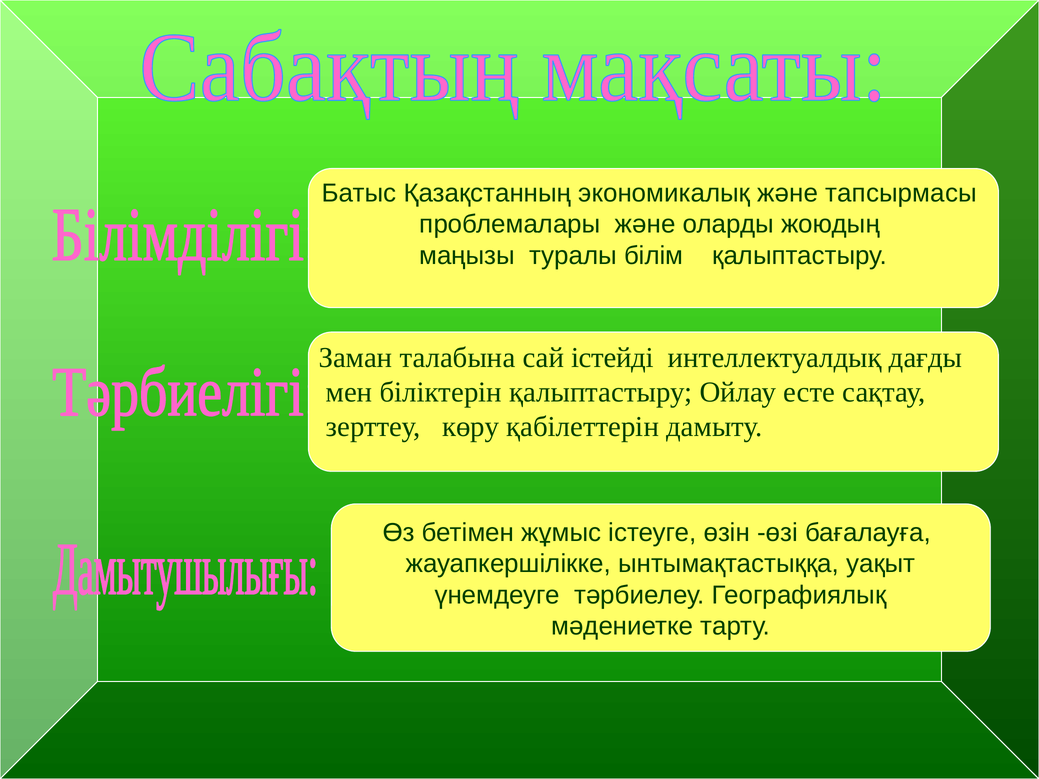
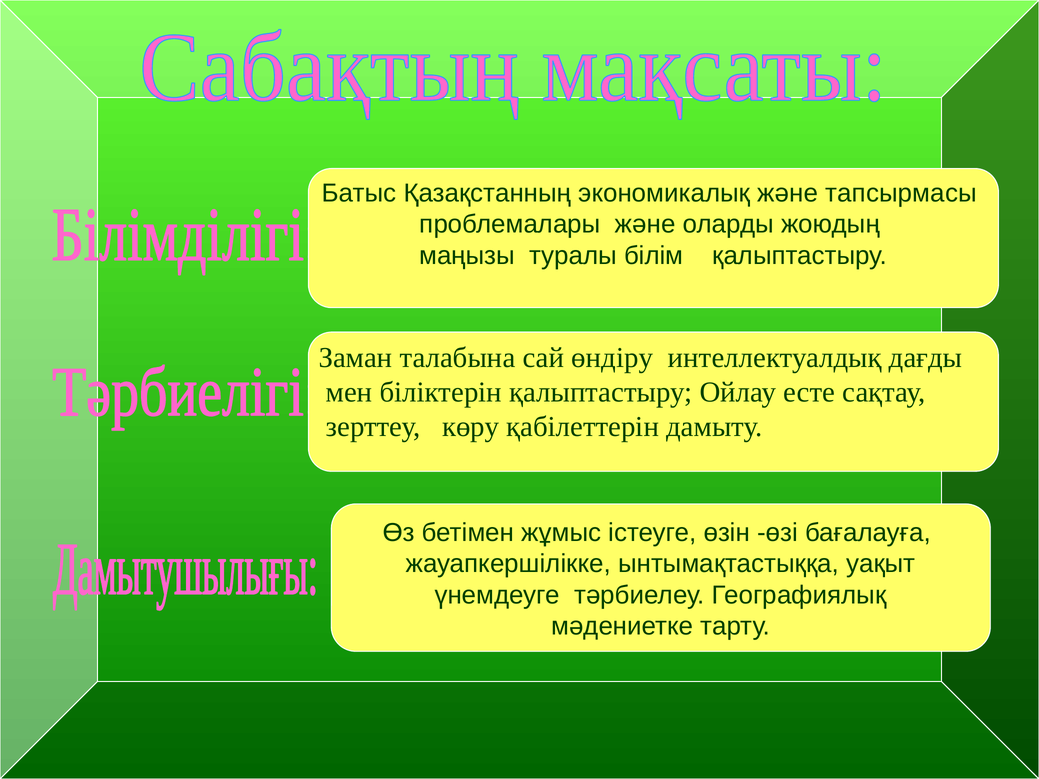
істейді: істейді -> өндіру
